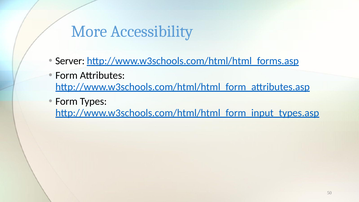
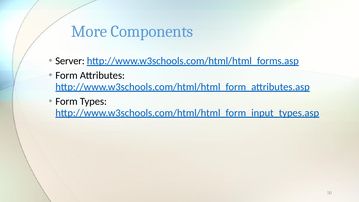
Accessibility: Accessibility -> Components
